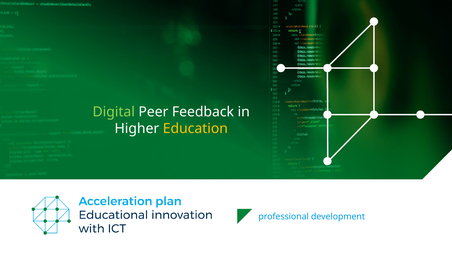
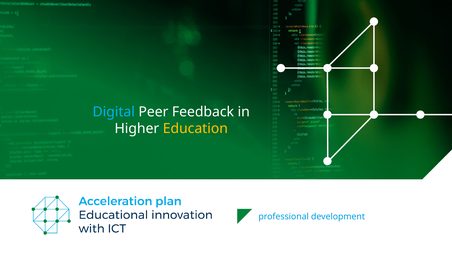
Digital colour: light green -> light blue
